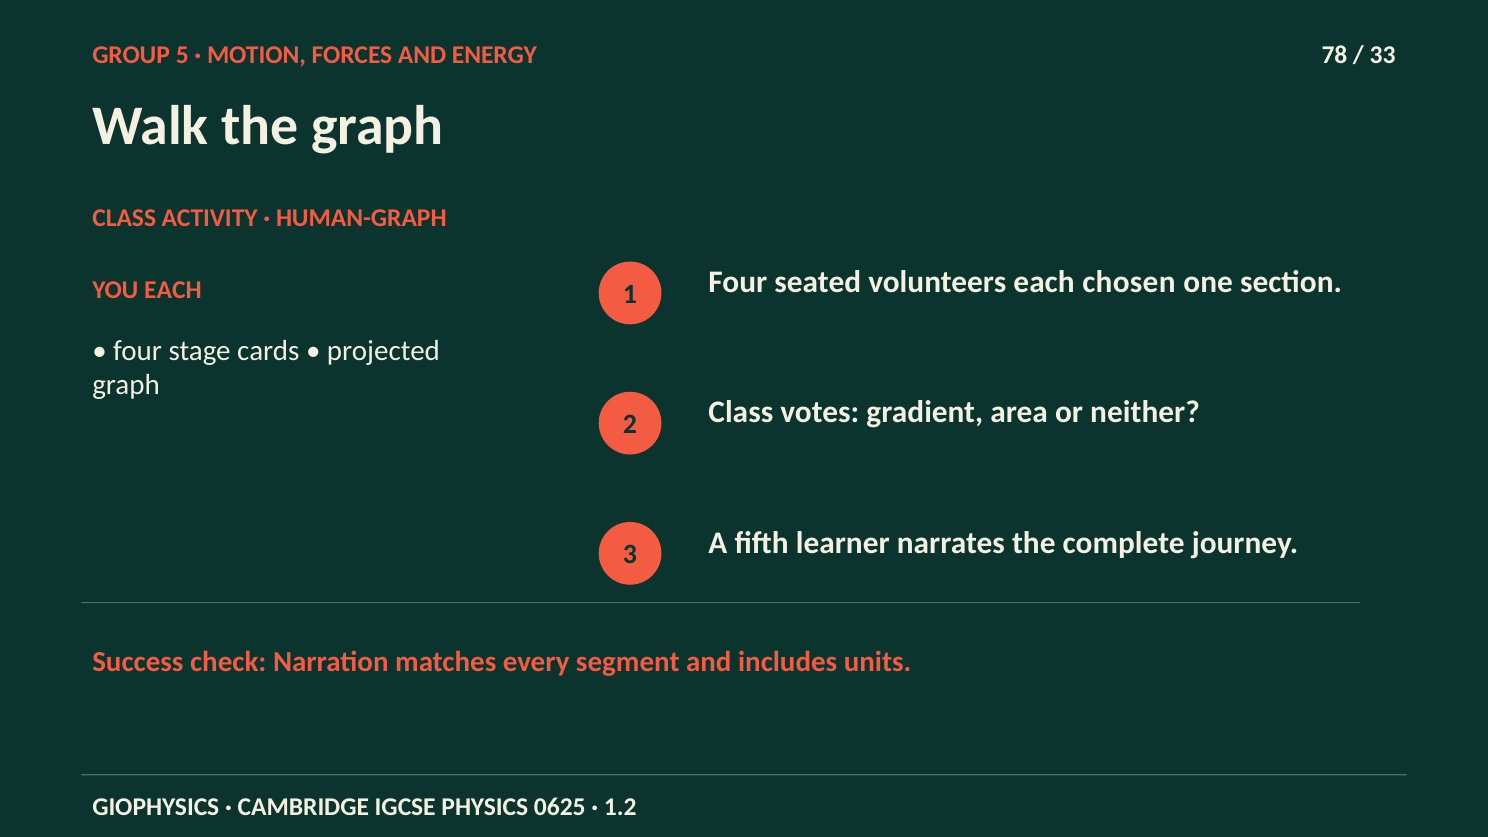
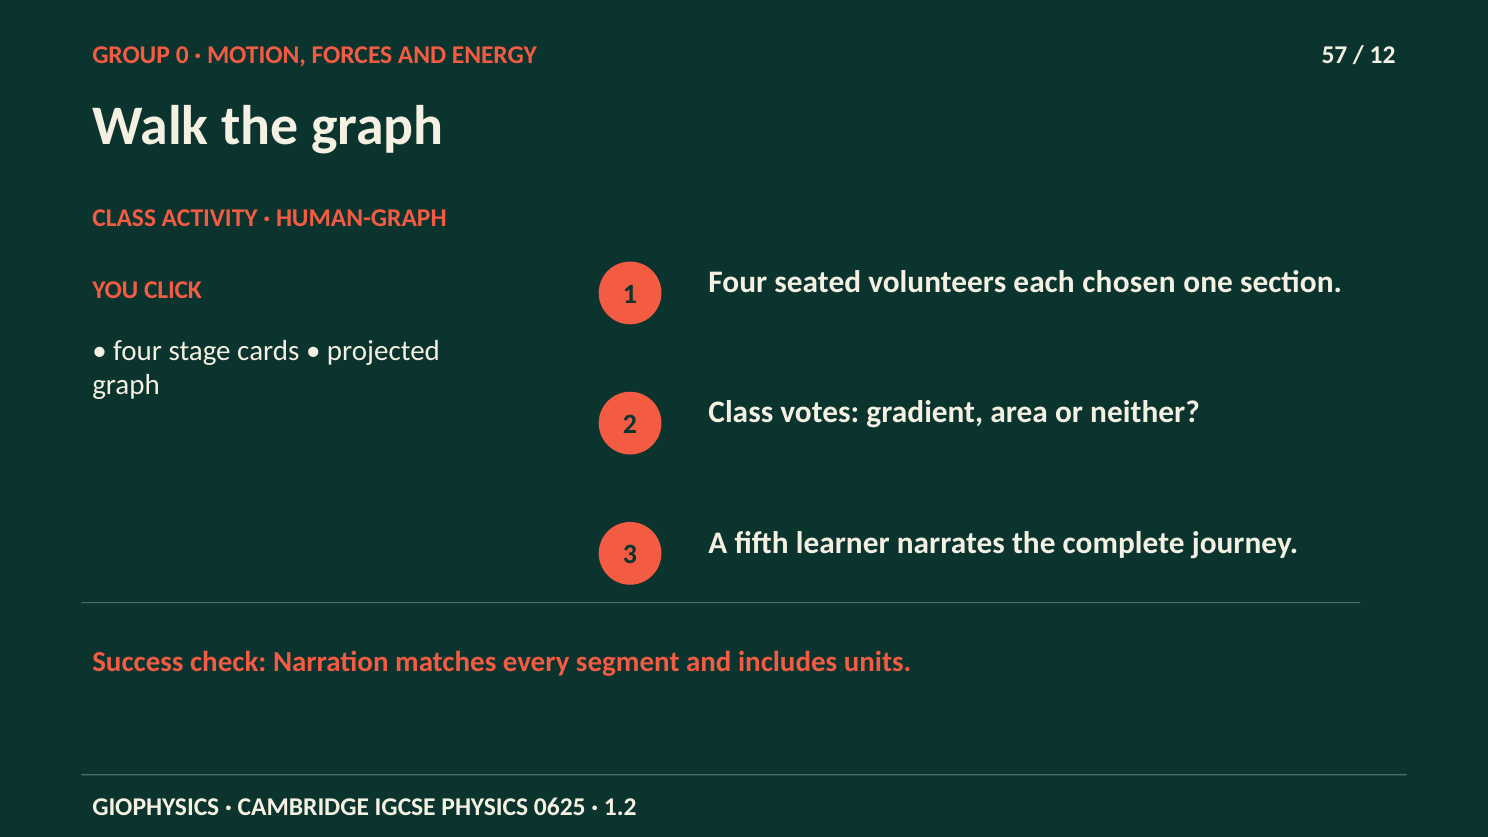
5: 5 -> 0
78: 78 -> 57
33: 33 -> 12
YOU EACH: EACH -> CLICK
